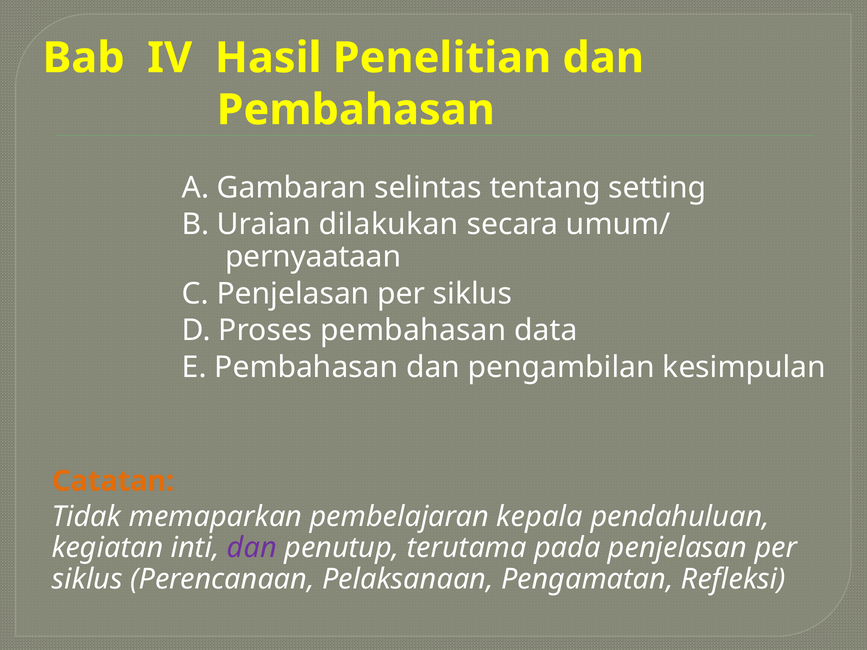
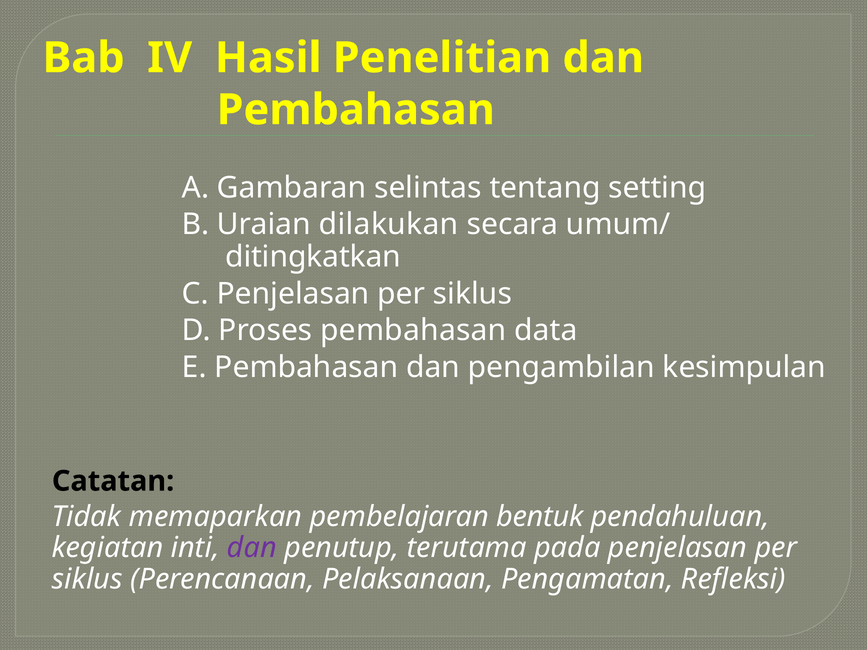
pernyaataan: pernyaataan -> ditingkatkan
Catatan colour: orange -> black
kepala: kepala -> bentuk
